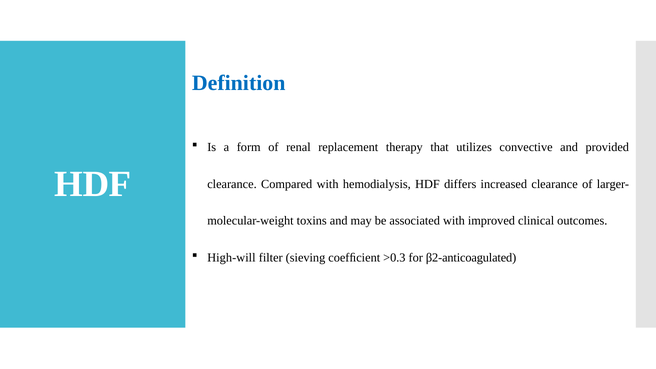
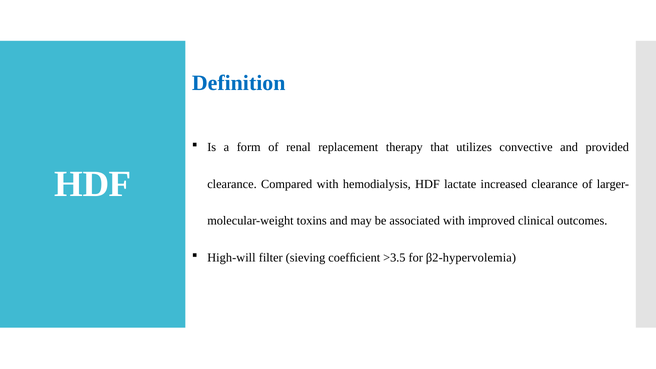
differs: differs -> lactate
>0.3: >0.3 -> >3.5
β2-anticoagulated: β2-anticoagulated -> β2-hypervolemia
